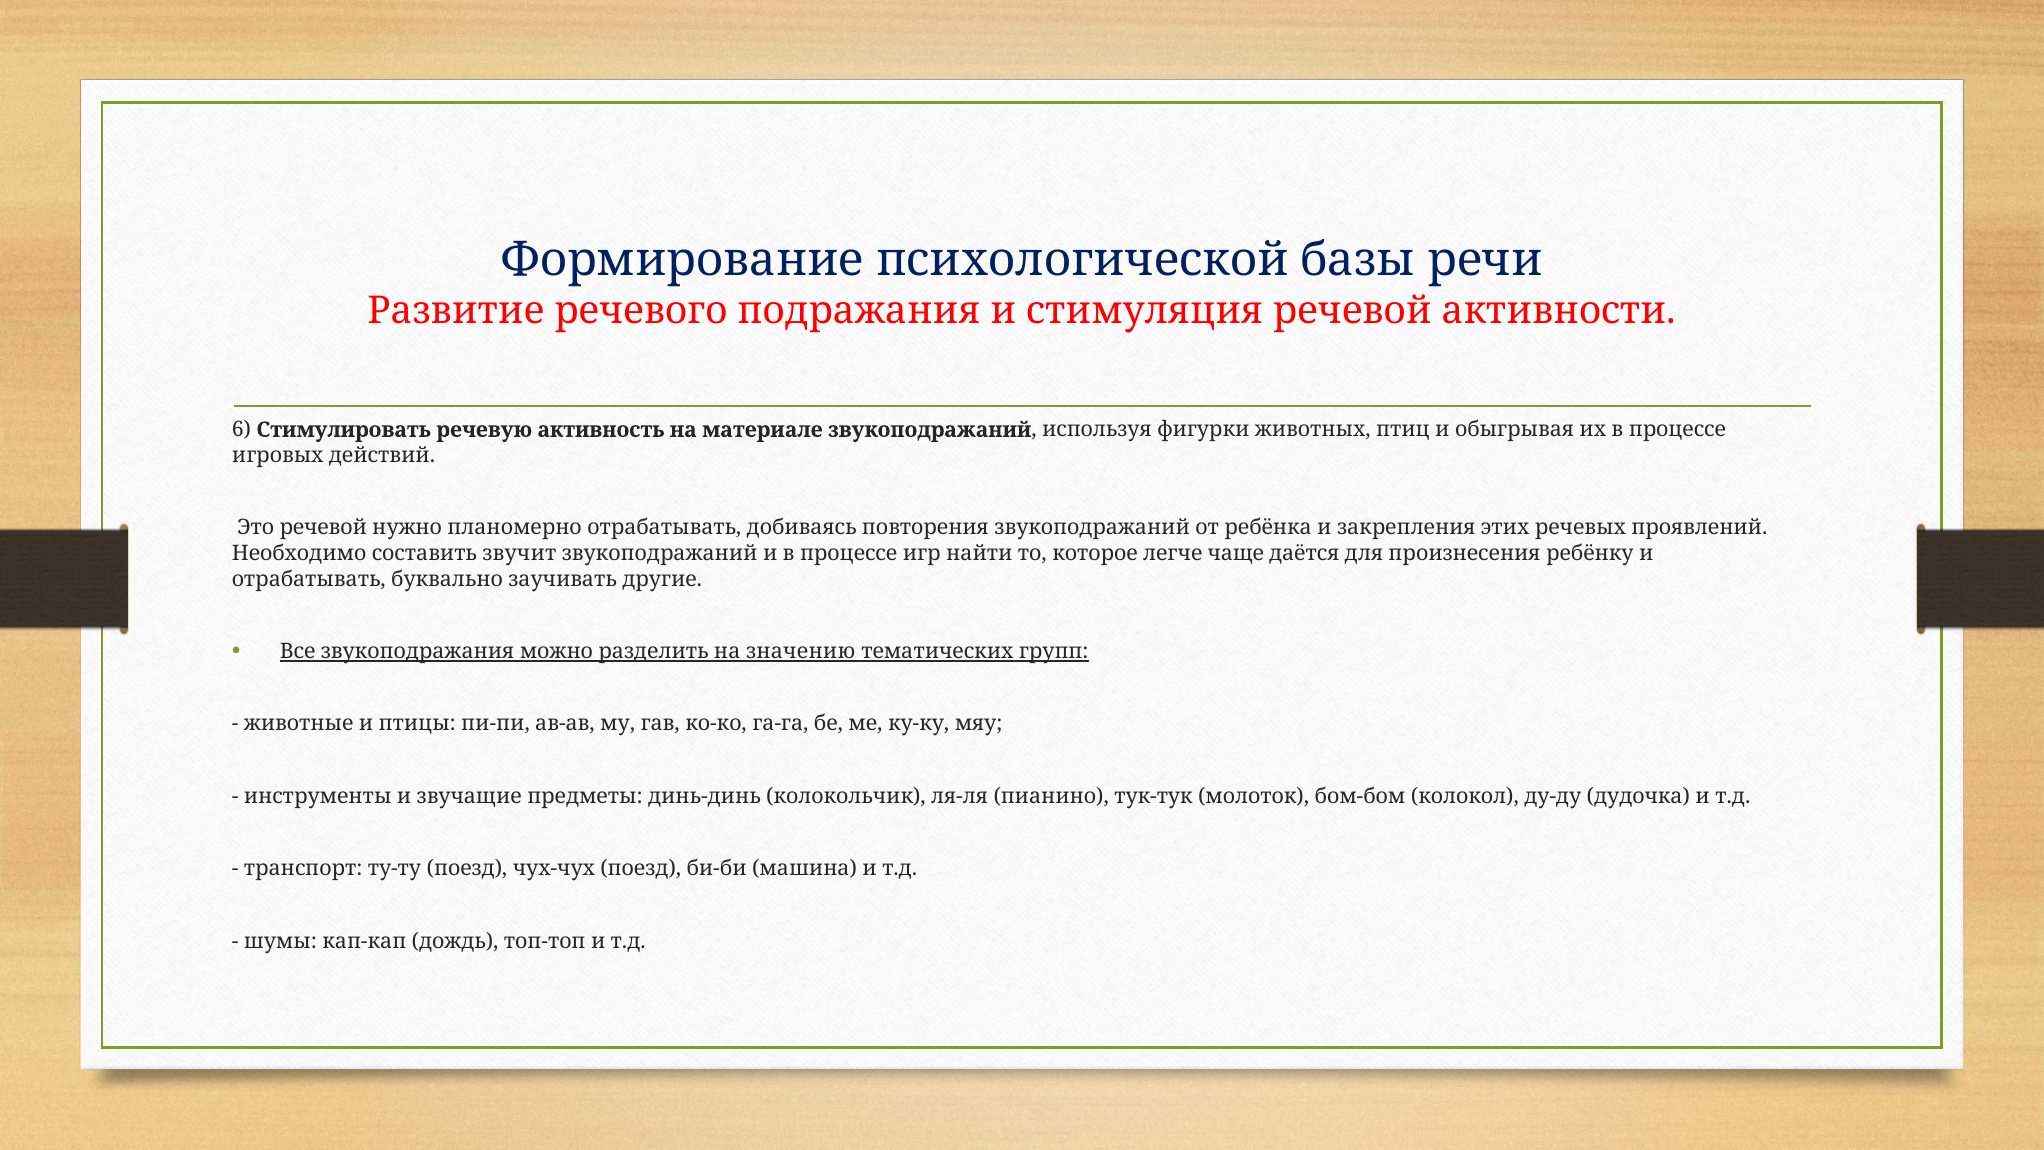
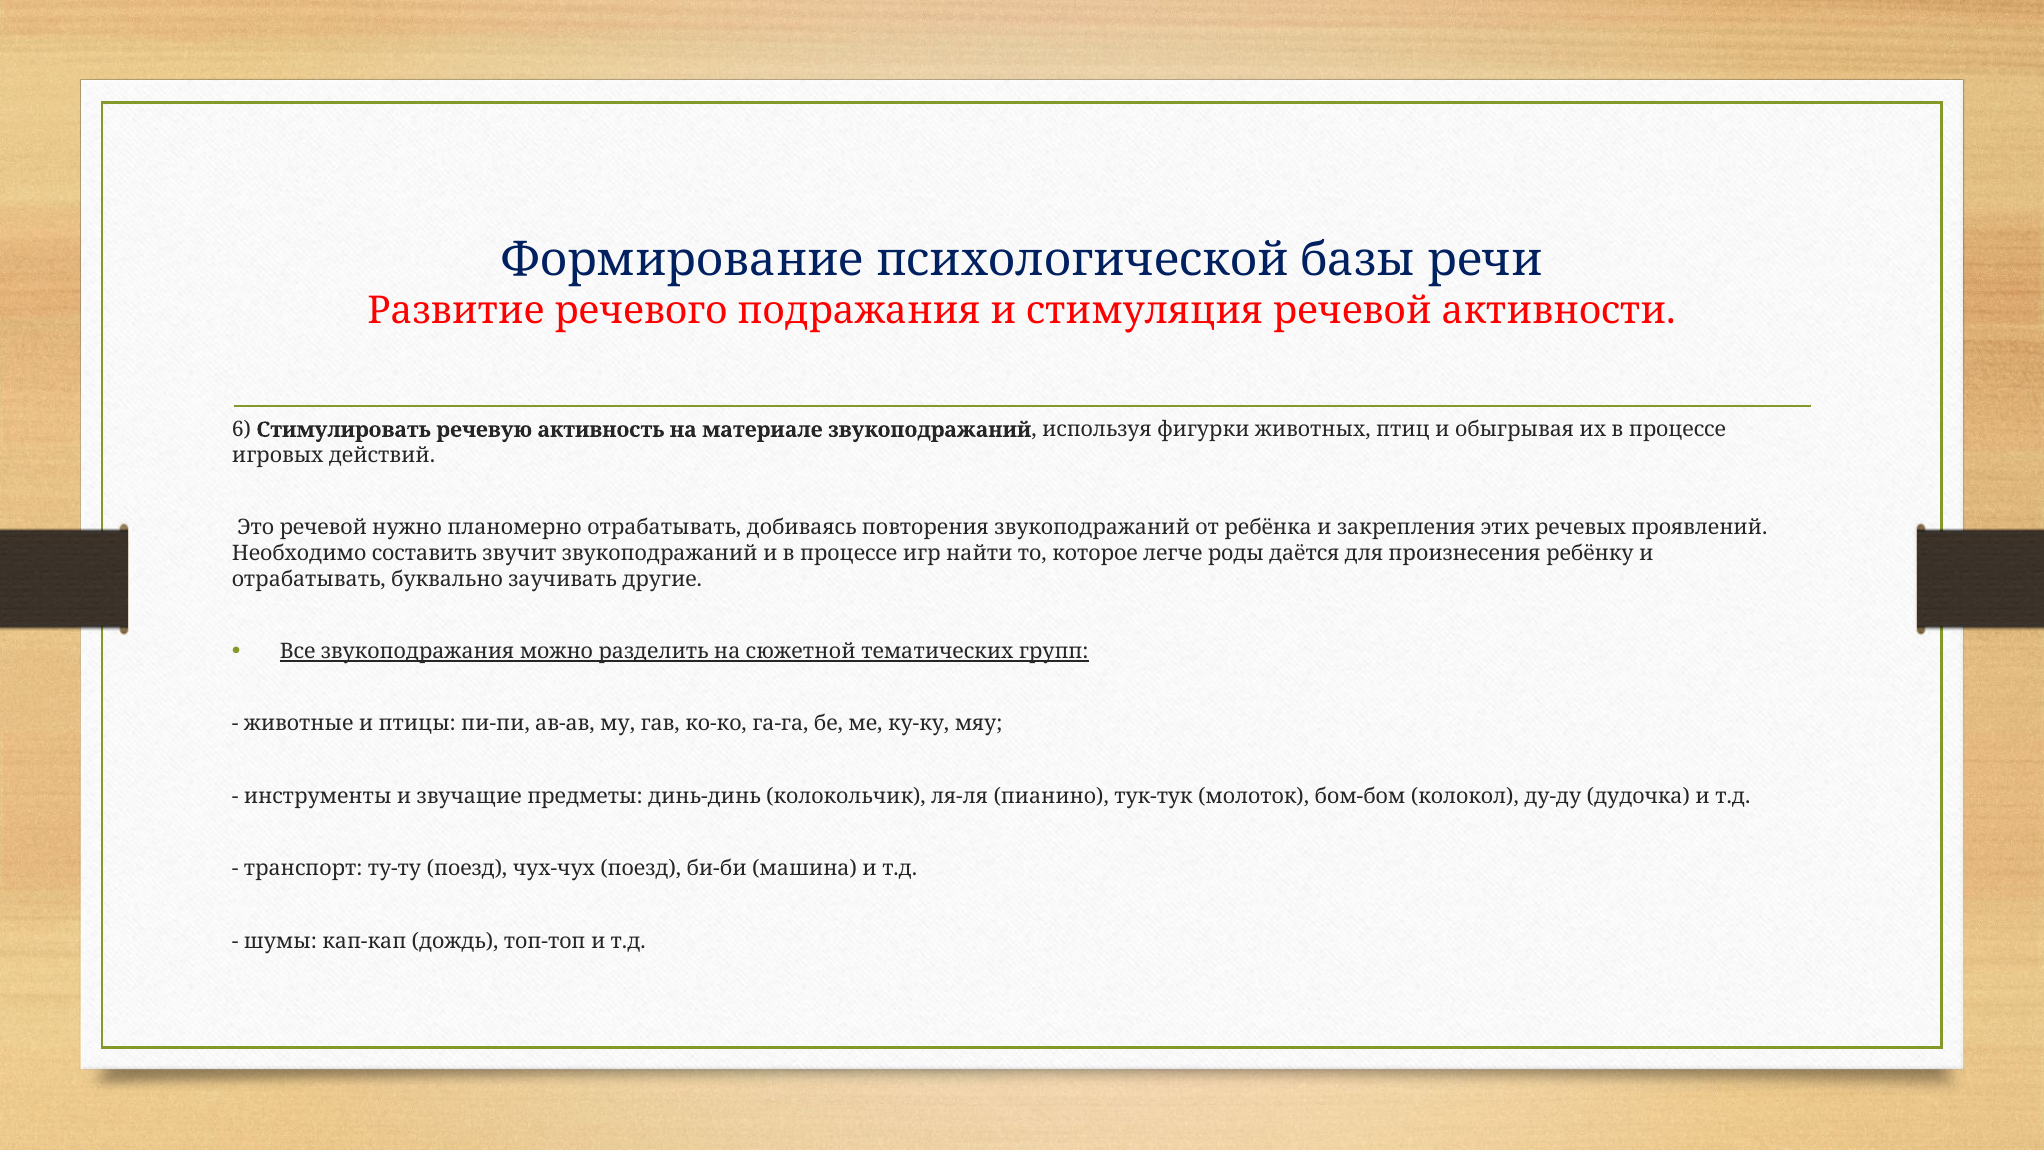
чаще: чаще -> роды
значению: значению -> сюжетной
